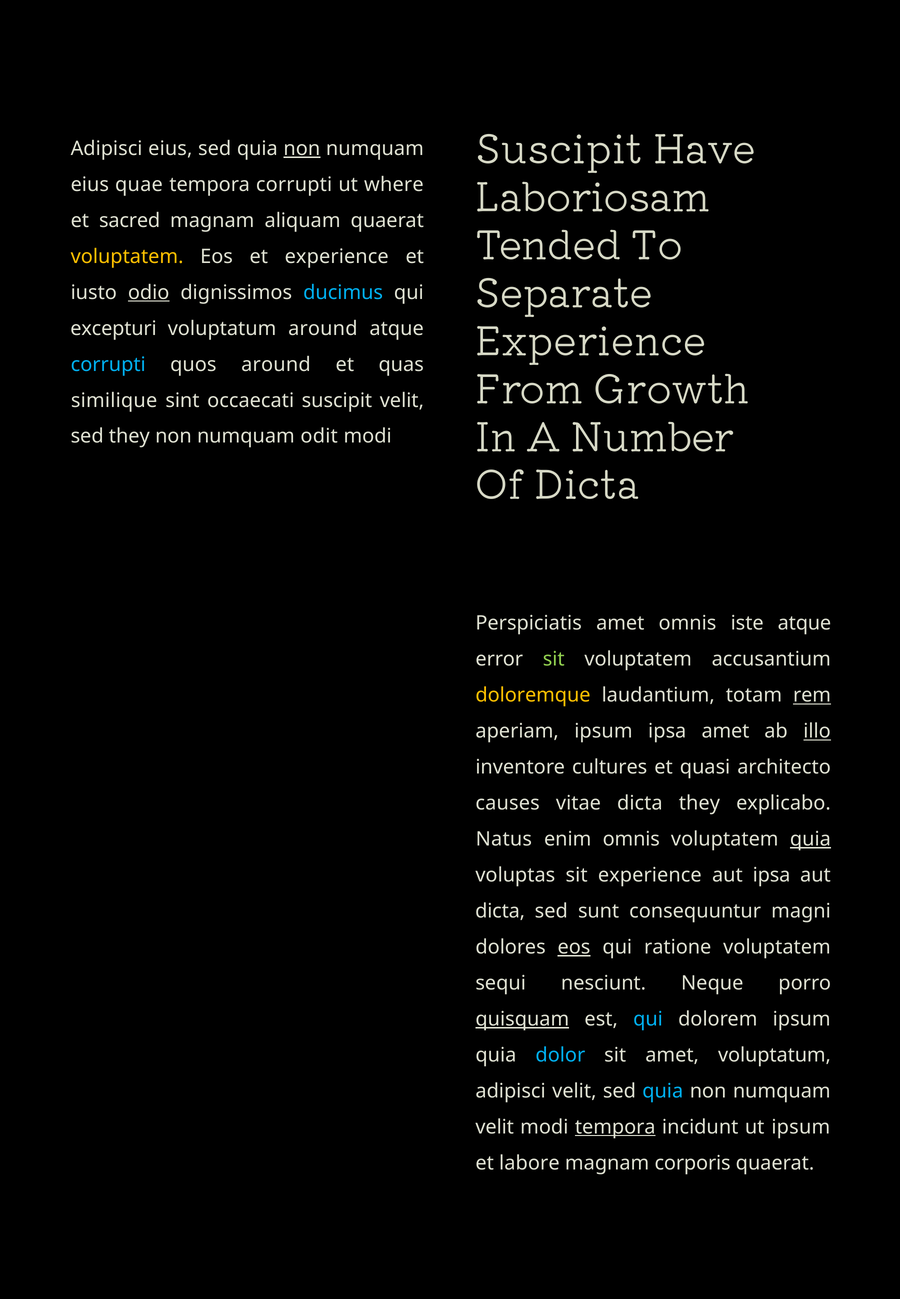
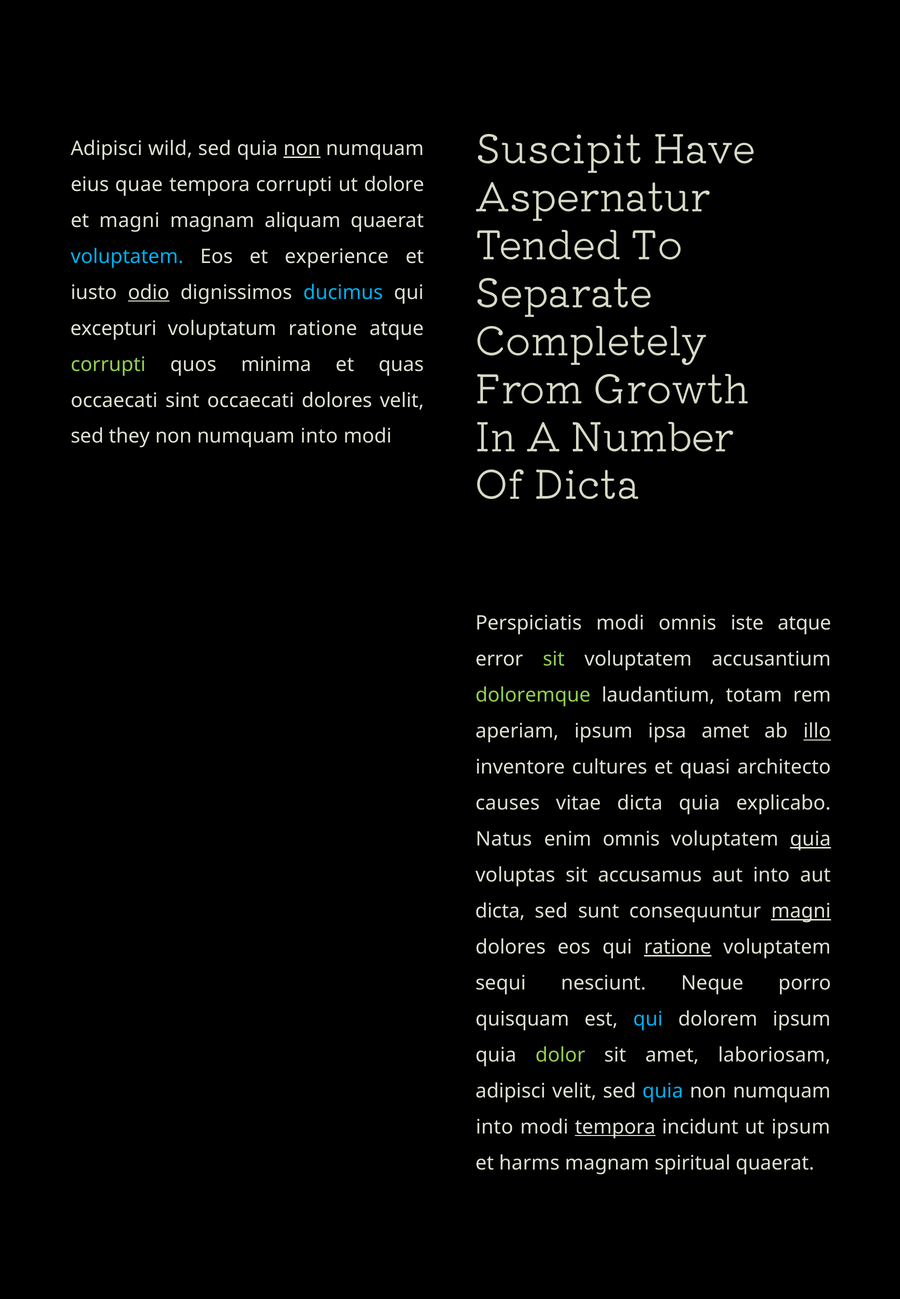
Adipisci eius: eius -> wild
where: where -> dolore
Laboriosam: Laboriosam -> Aspernatur
et sacred: sacred -> magni
voluptatem at (127, 257) colour: yellow -> light blue
voluptatum around: around -> ratione
Experience at (591, 342): Experience -> Completely
corrupti at (108, 365) colour: light blue -> light green
quos around: around -> minima
similique at (114, 401): similique -> occaecati
occaecati suscipit: suscipit -> dolores
odit at (319, 437): odit -> into
Perspiciatis amet: amet -> modi
doloremque colour: yellow -> light green
rem underline: present -> none
dicta they: they -> quia
sit experience: experience -> accusamus
aut ipsa: ipsa -> into
magni at (801, 912) underline: none -> present
eos at (574, 948) underline: present -> none
ratione at (678, 948) underline: none -> present
quisquam underline: present -> none
dolor colour: light blue -> light green
amet voluptatum: voluptatum -> laboriosam
velit at (495, 1128): velit -> into
labore: labore -> harms
corporis: corporis -> spiritual
